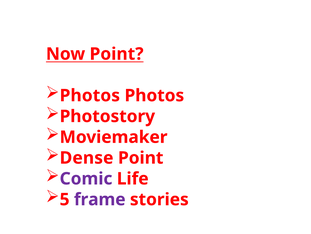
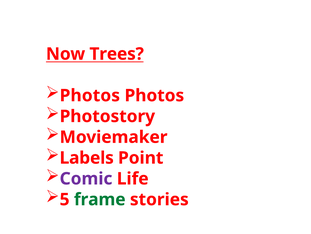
Now Point: Point -> Trees
Dense: Dense -> Labels
frame colour: purple -> green
